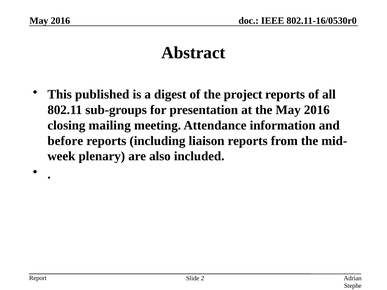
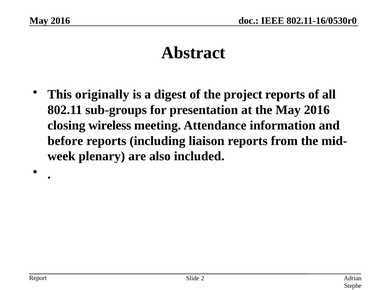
published: published -> originally
mailing: mailing -> wireless
